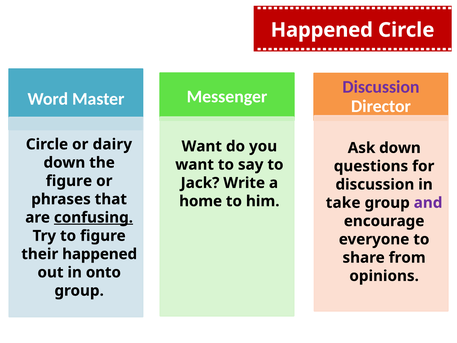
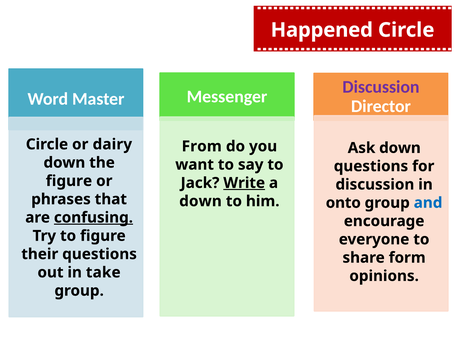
Want at (202, 146): Want -> From
Write underline: none -> present
home at (201, 201): home -> down
take: take -> onto
and colour: purple -> blue
their happened: happened -> questions
from: from -> form
onto: onto -> take
